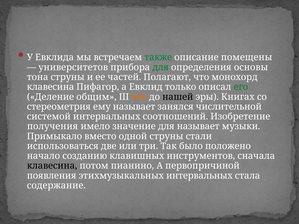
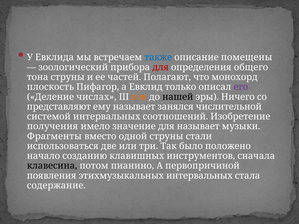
также colour: green -> blue
университетов: университетов -> зоологический
для at (161, 67) colour: green -> red
основы: основы -> общего
клавесина at (50, 87): клавесина -> плоскость
его colour: green -> purple
общим: общим -> числах
Книгах: Книгах -> Ничего
стереометрия: стереометрия -> представляют
Примыкало: Примыкало -> Фрагменты
